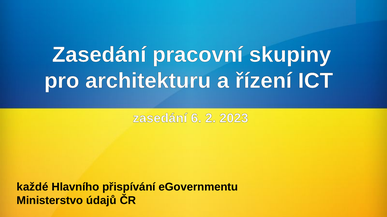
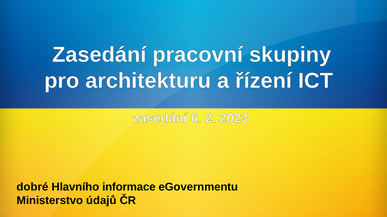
každé: každé -> dobré
přispívání: přispívání -> informace
